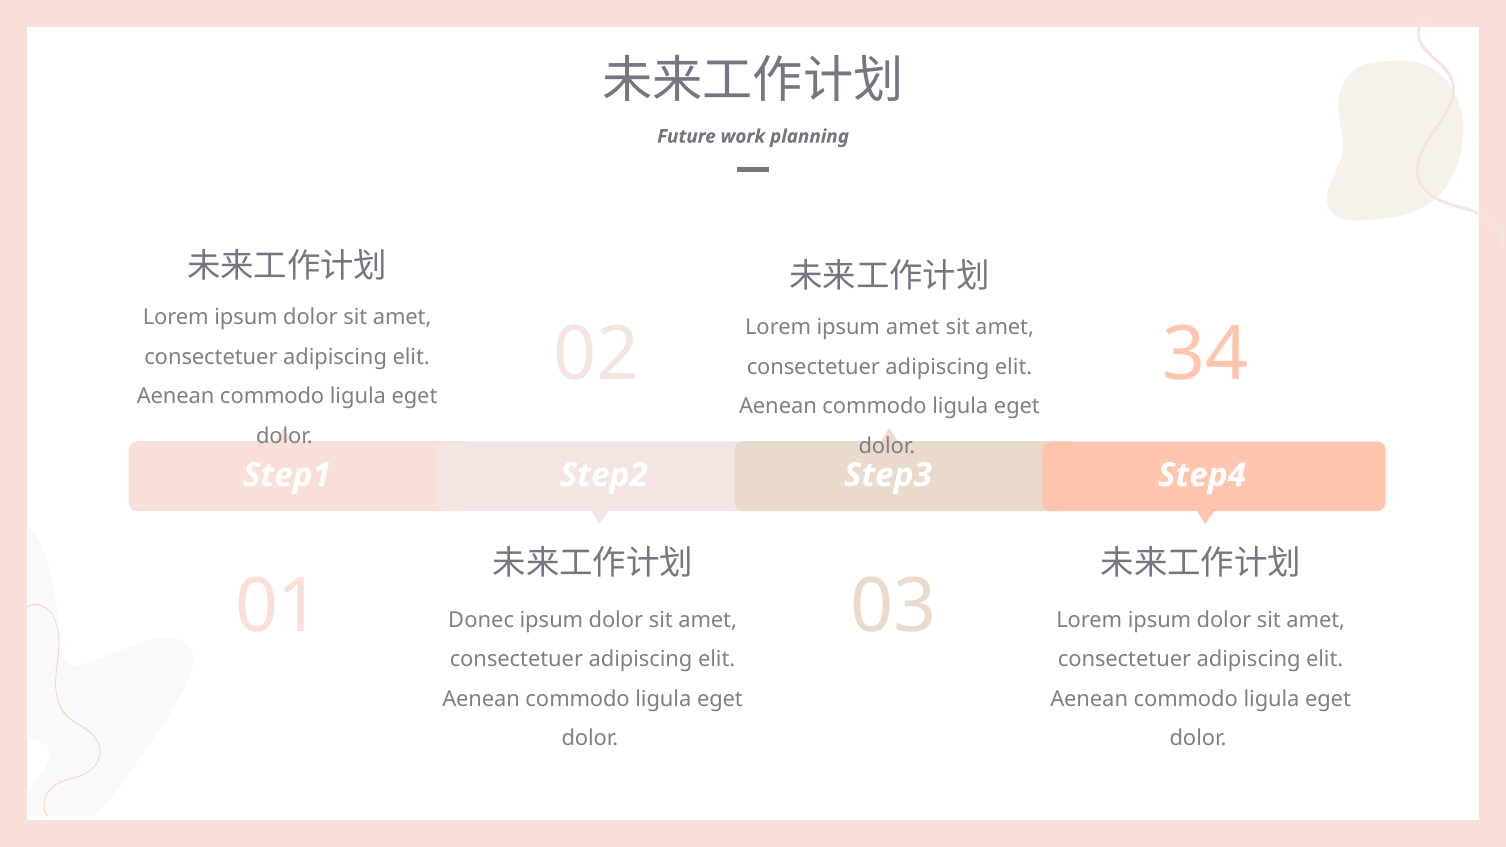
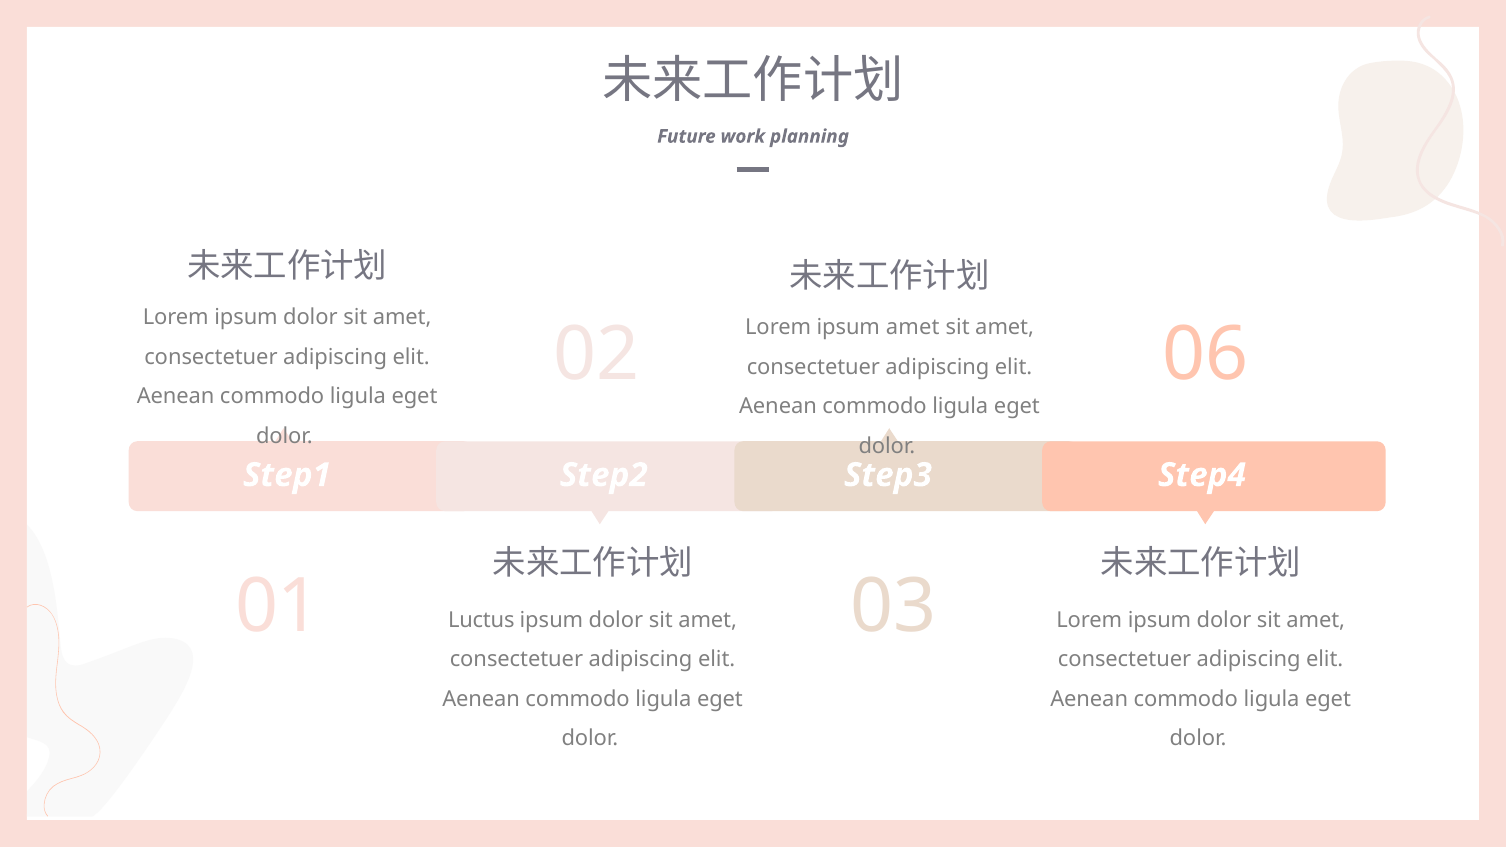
34: 34 -> 06
Donec: Donec -> Luctus
